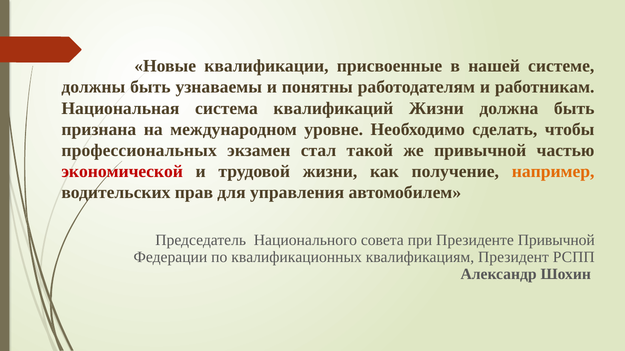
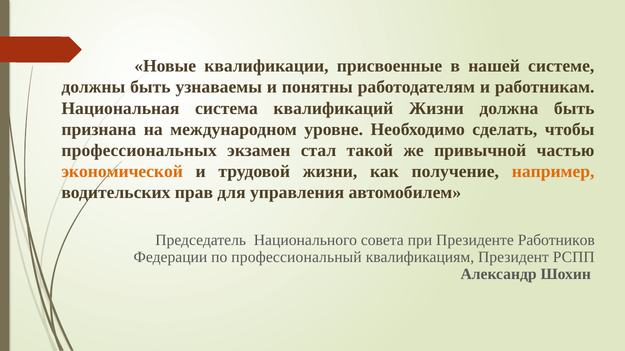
экономической colour: red -> orange
Президенте Привычной: Привычной -> Работников
квалификационных: квалификационных -> профессиональный
